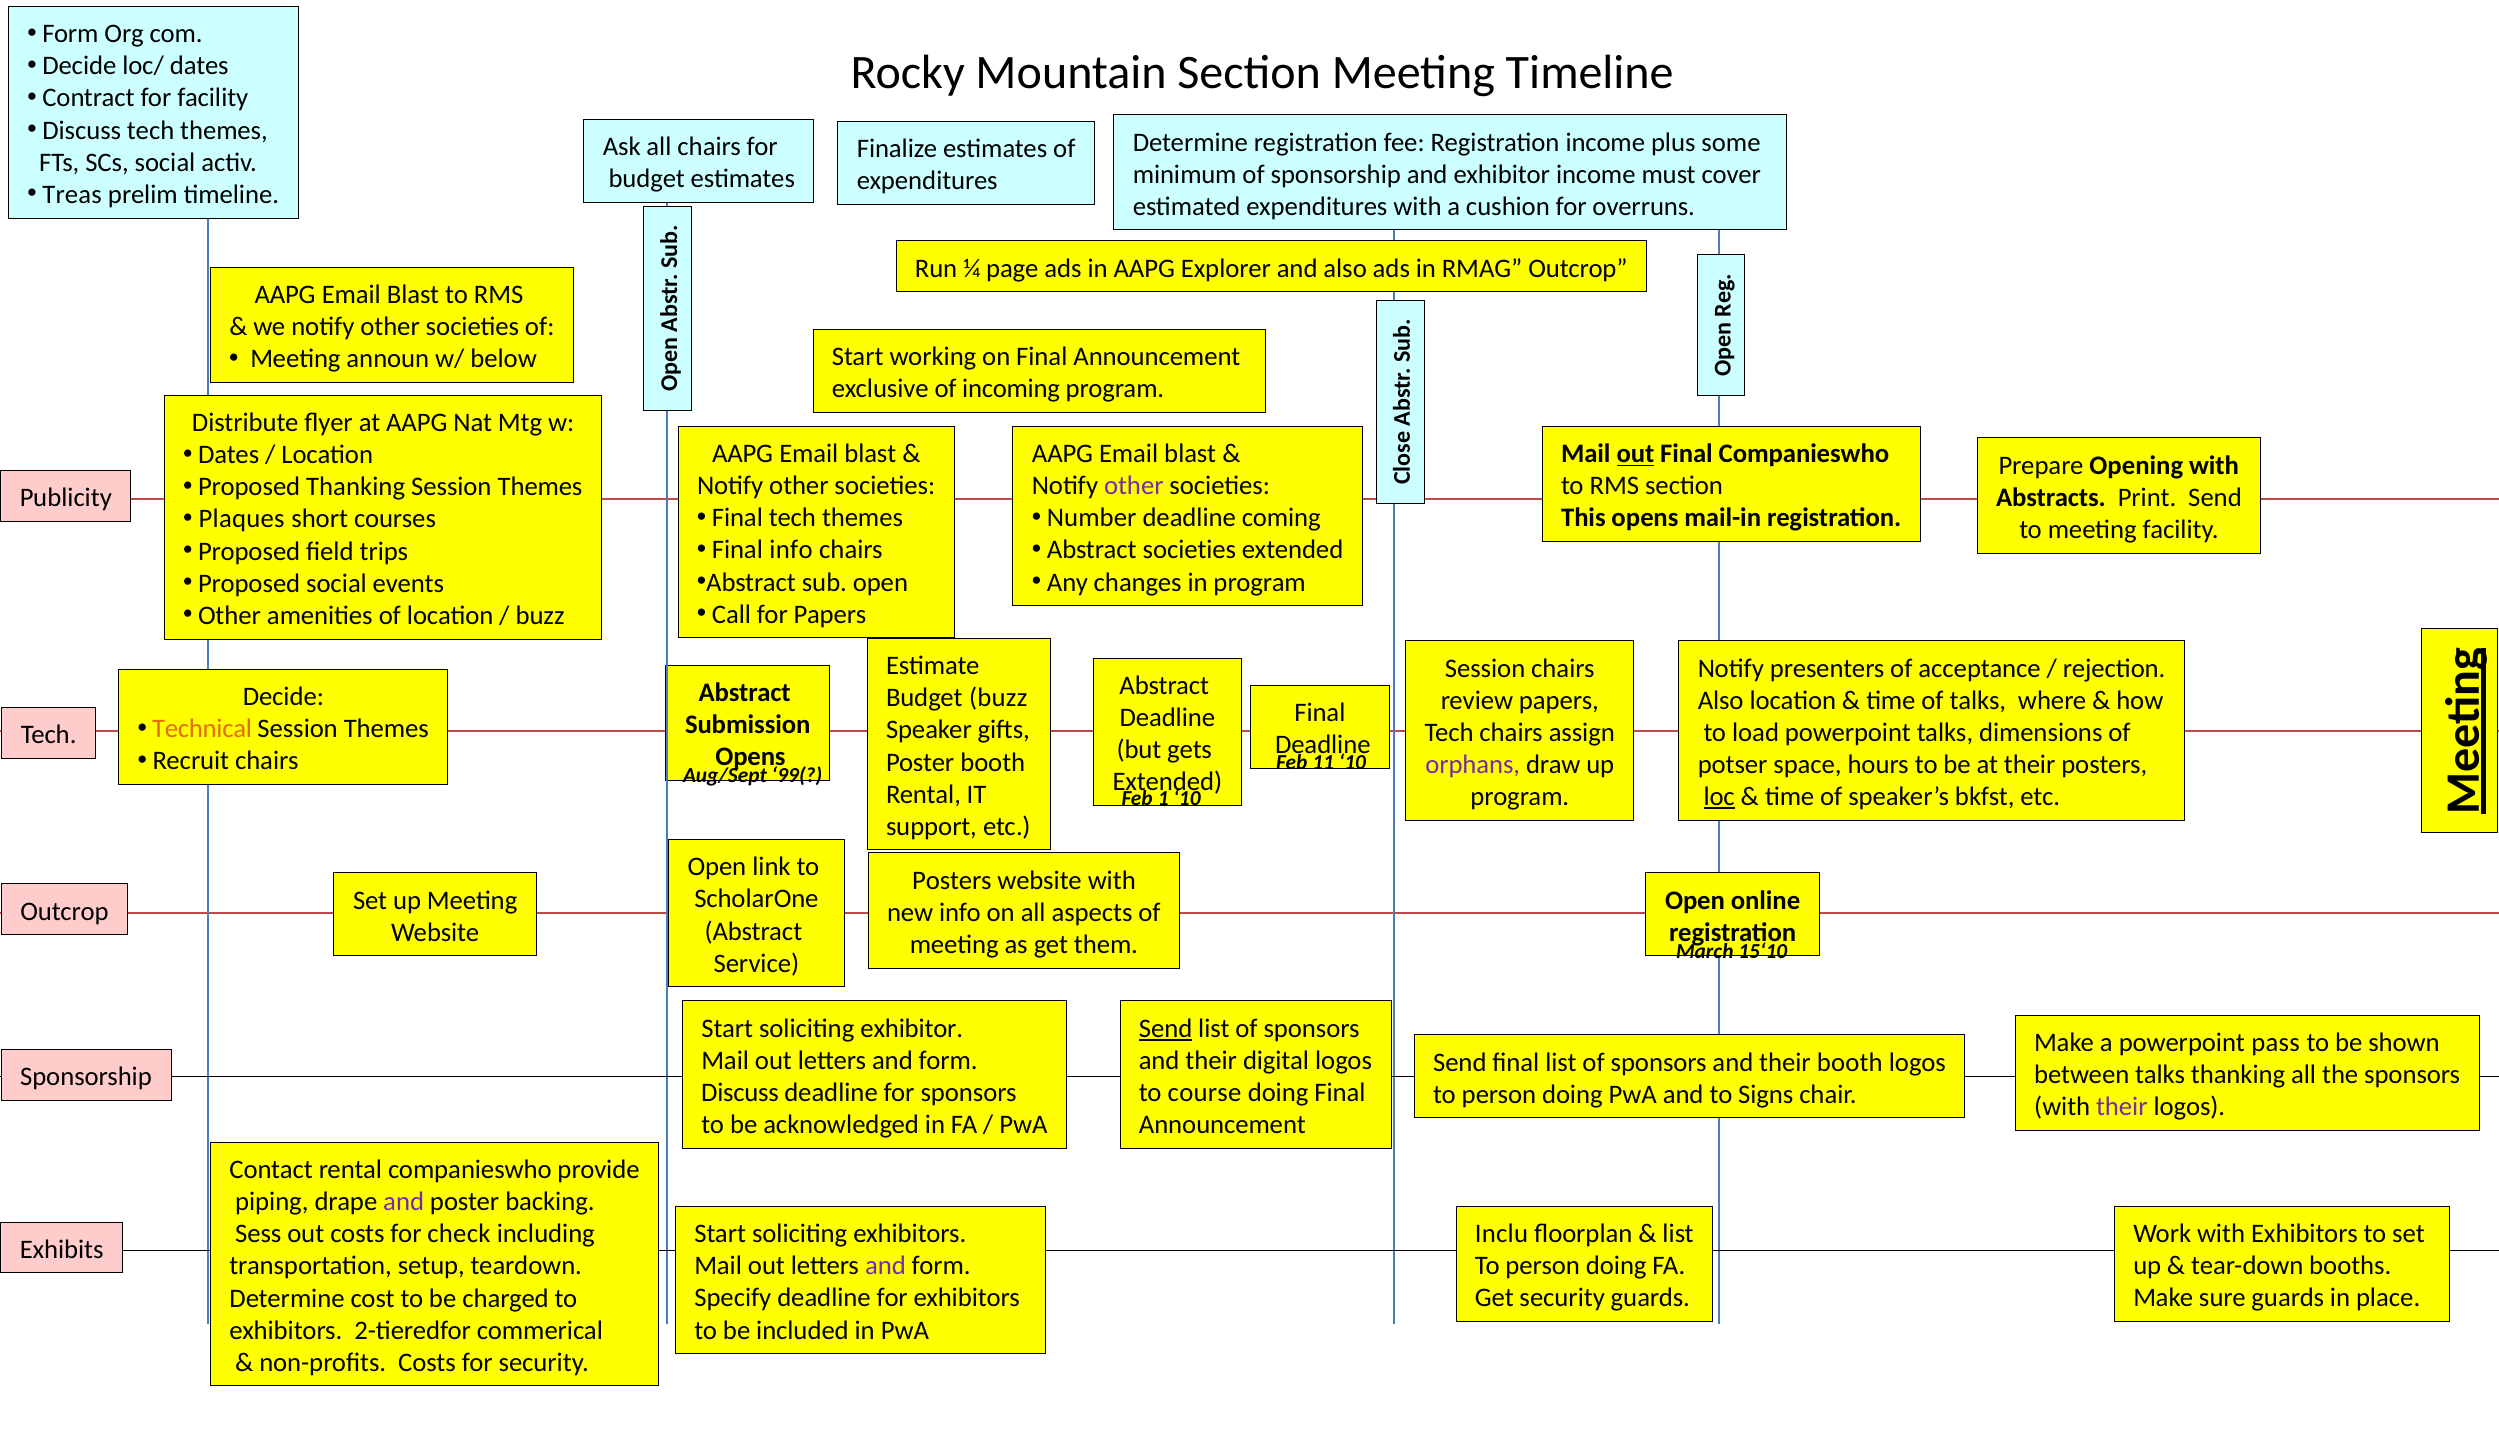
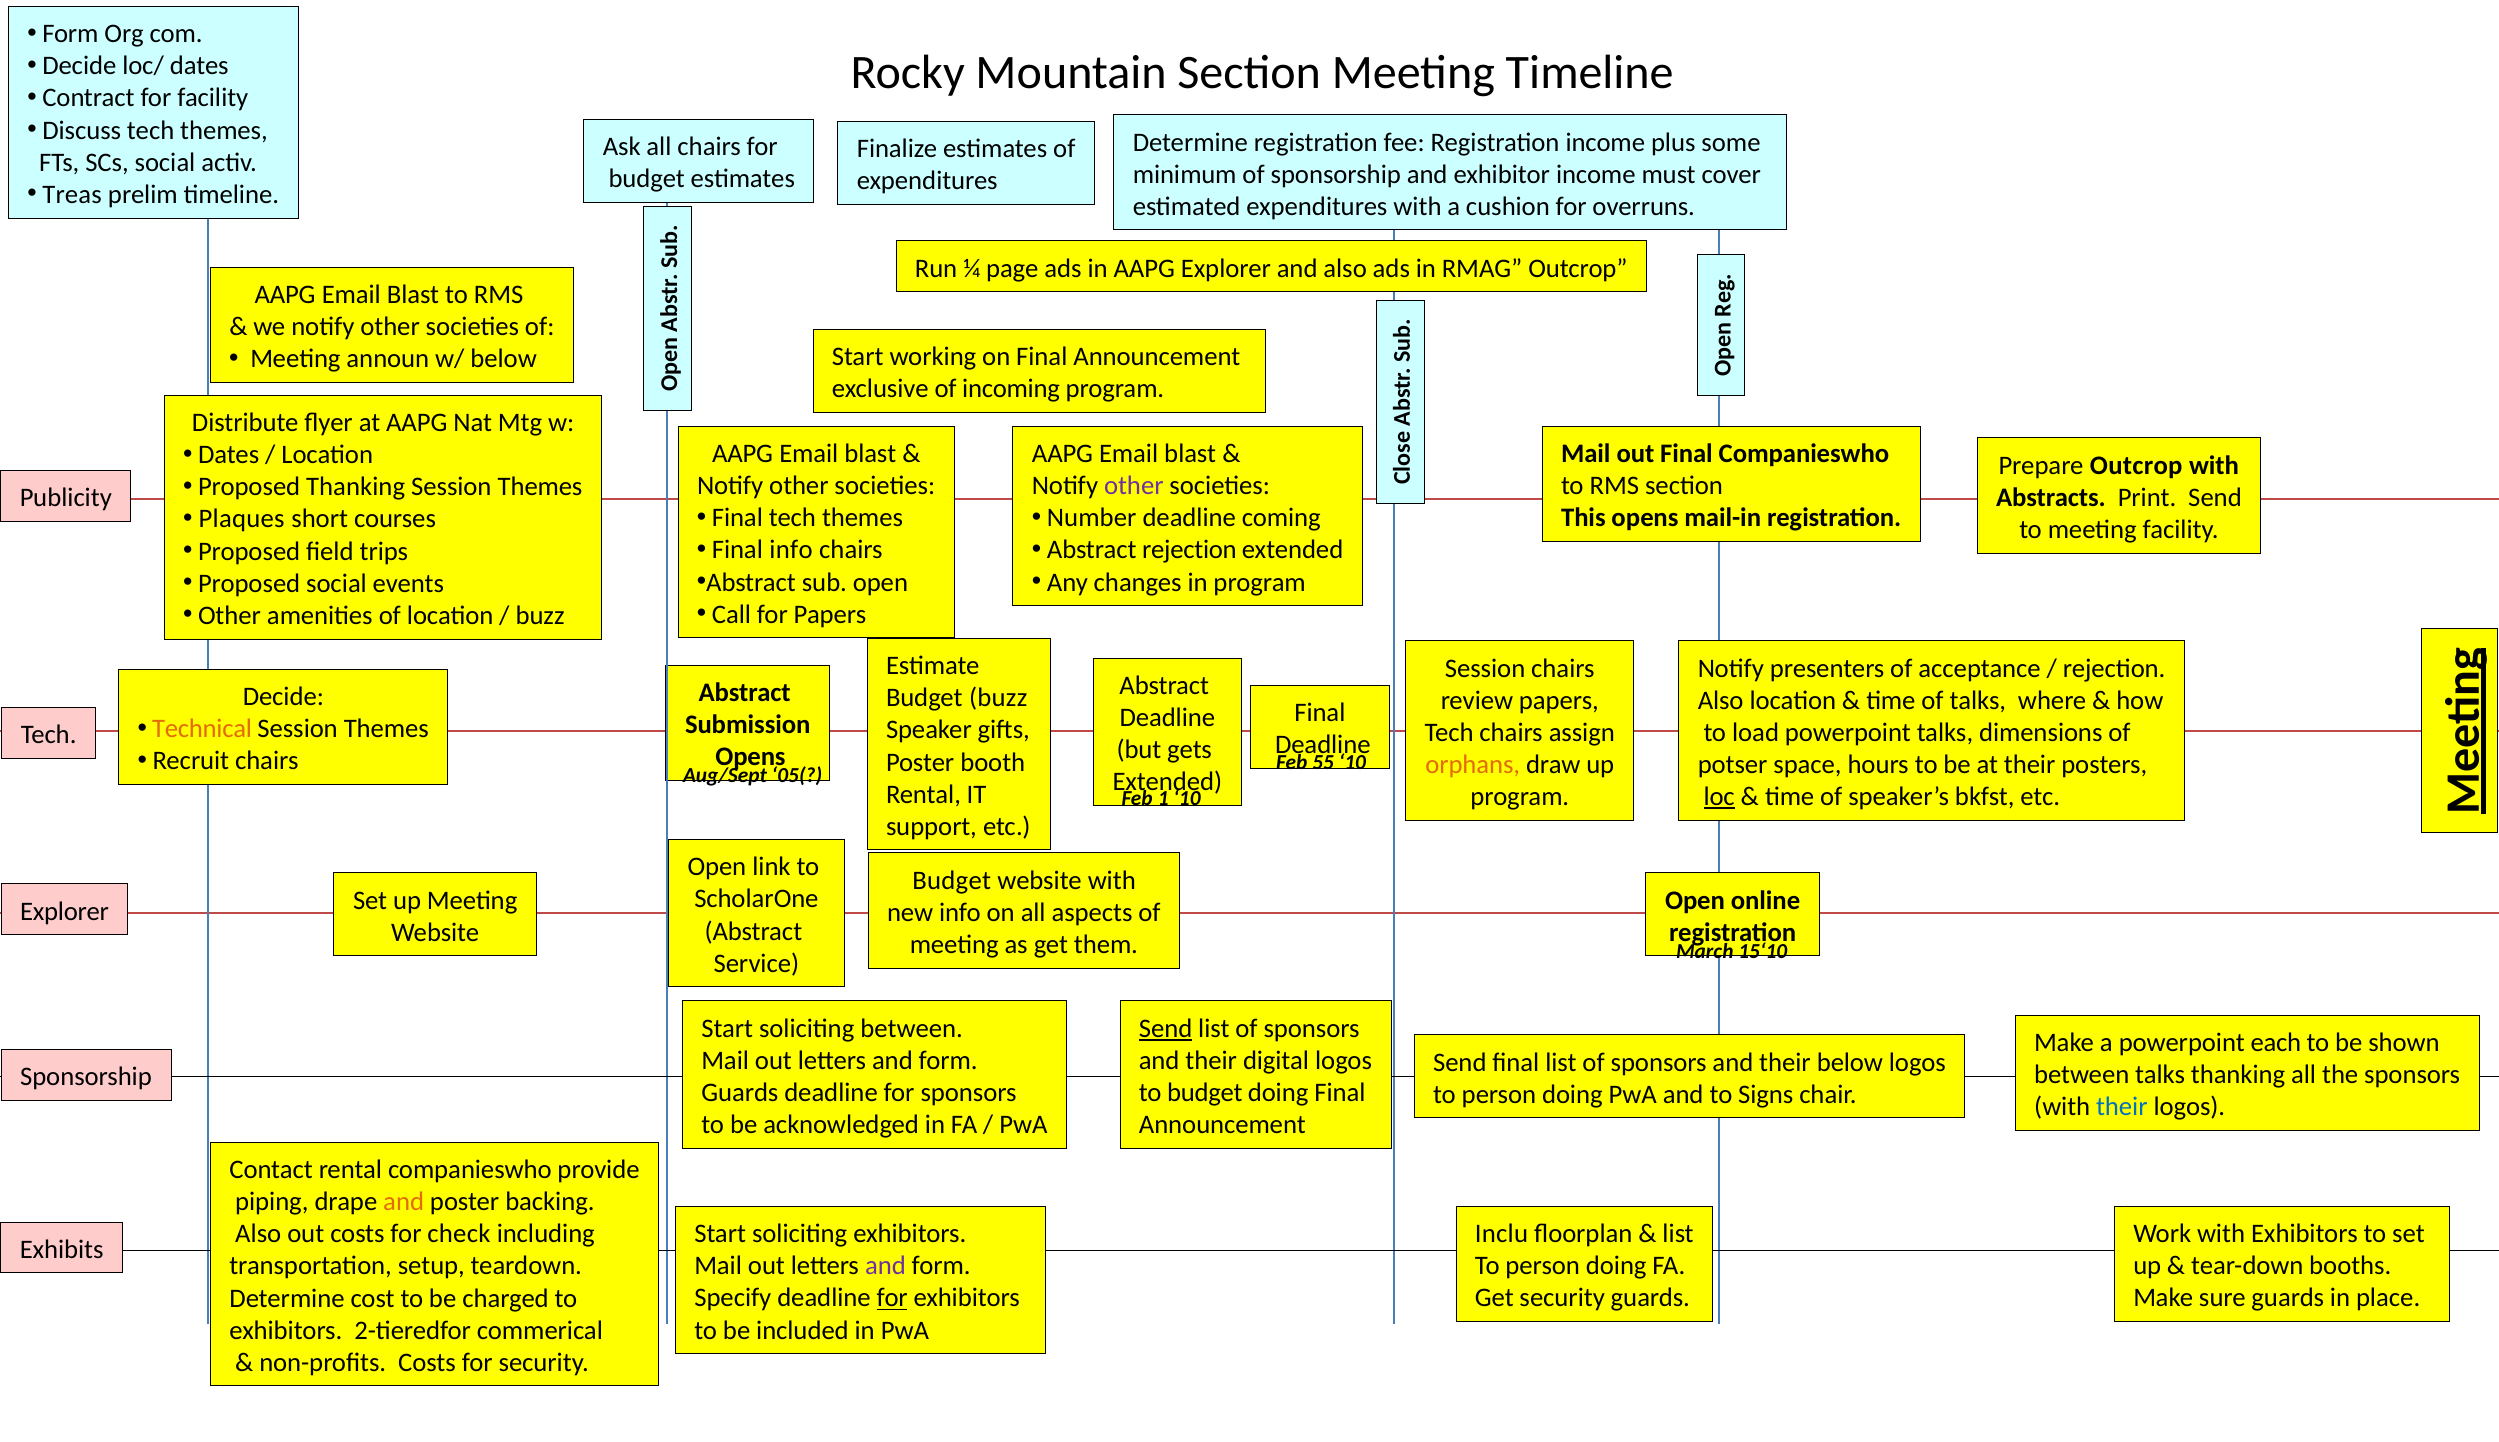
out at (1635, 454) underline: present -> none
Prepare Opening: Opening -> Outcrop
Abstract societies: societies -> rejection
orphans colour: purple -> orange
11: 11 -> 55
99(: 99( -> 05(
Posters at (952, 880): Posters -> Budget
Outcrop at (65, 911): Outcrop -> Explorer
soliciting exhibitor: exhibitor -> between
pass: pass -> each
their booth: booth -> below
Discuss at (740, 1092): Discuss -> Guards
to course: course -> budget
their at (2122, 1107) colour: purple -> blue
and at (404, 1202) colour: purple -> orange
Sess at (258, 1234): Sess -> Also
for at (892, 1298) underline: none -> present
